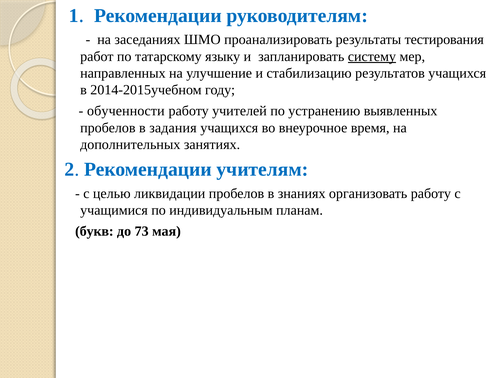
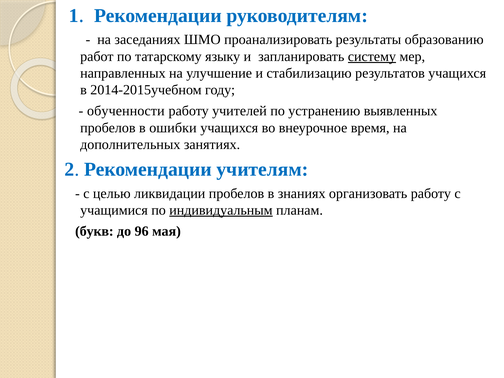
тестирования: тестирования -> образованию
задания: задания -> ошибки
индивидуальным underline: none -> present
73: 73 -> 96
